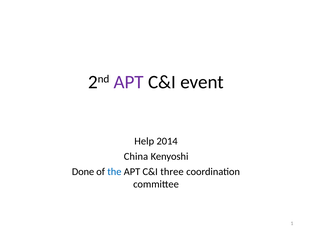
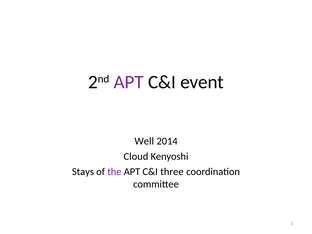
Help: Help -> Well
China: China -> Cloud
Done: Done -> Stays
the colour: blue -> purple
